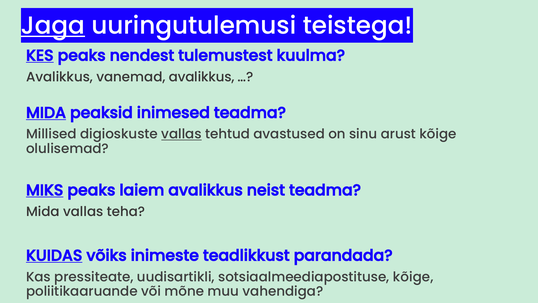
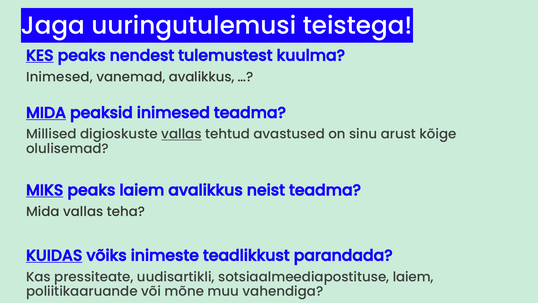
Jaga underline: present -> none
Avalikkus at (59, 77): Avalikkus -> Inimesed
sotsiaalmeediapostituse kõige: kõige -> laiem
